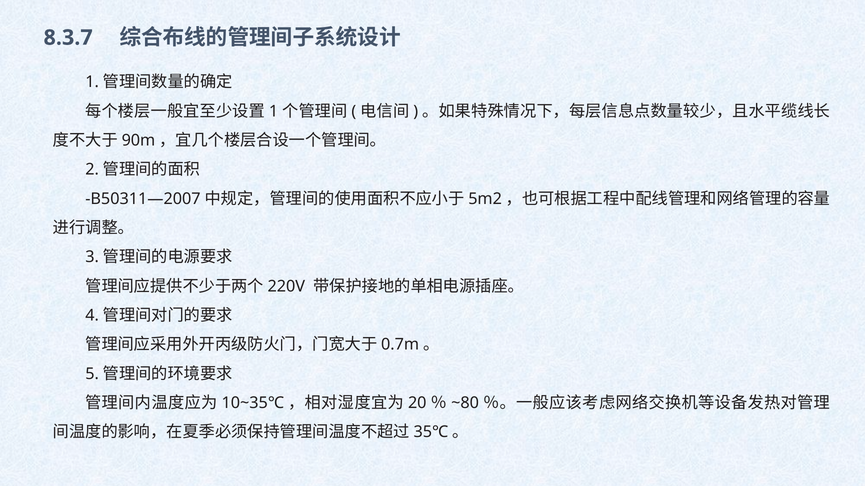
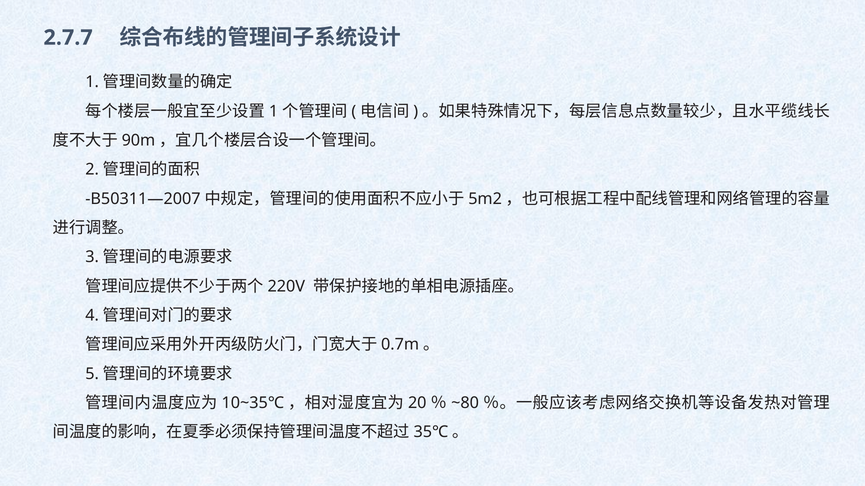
8.3.7: 8.3.7 -> 2.7.7
